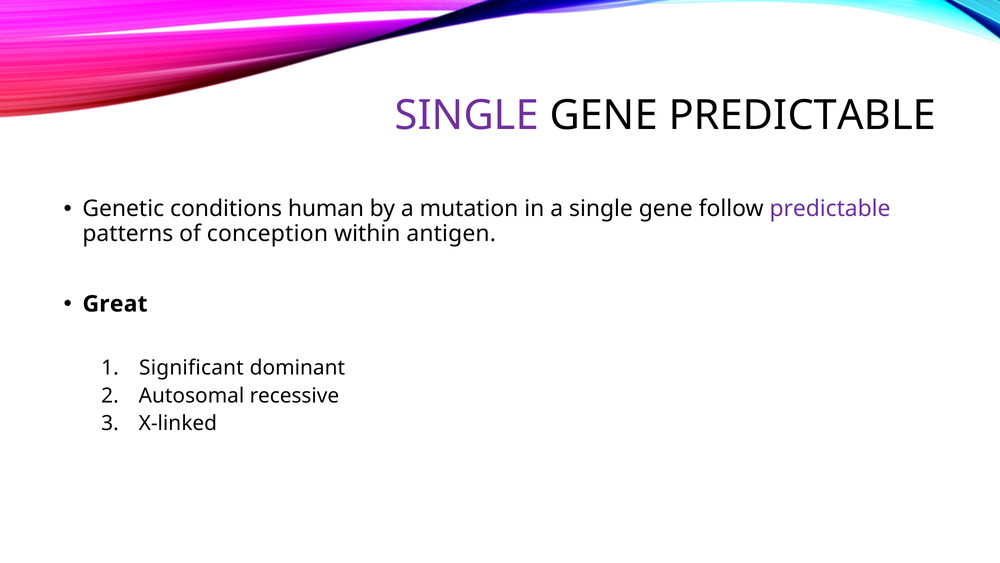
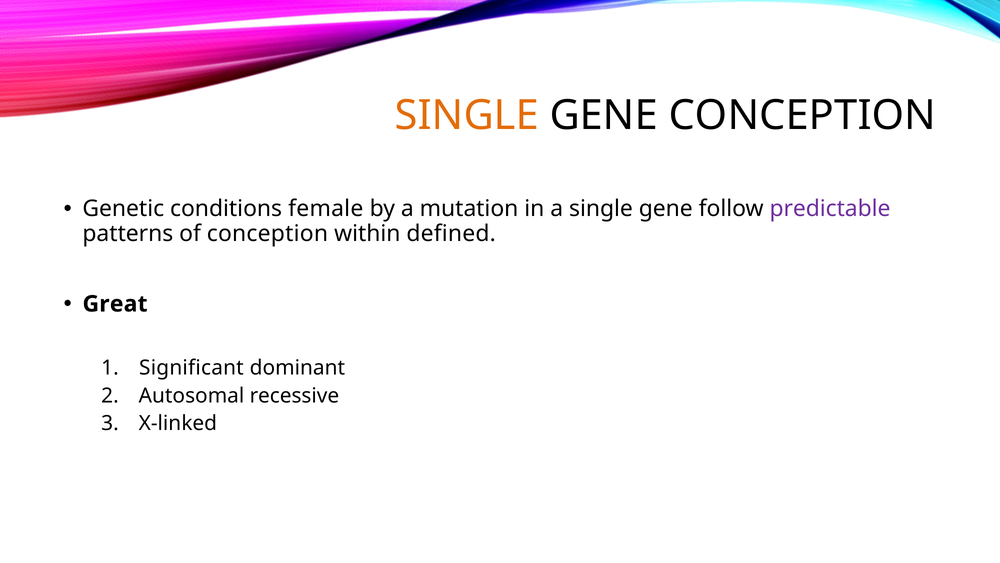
SINGLE at (467, 115) colour: purple -> orange
GENE PREDICTABLE: PREDICTABLE -> CONCEPTION
human: human -> female
antigen: antigen -> defined
